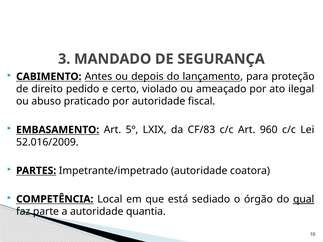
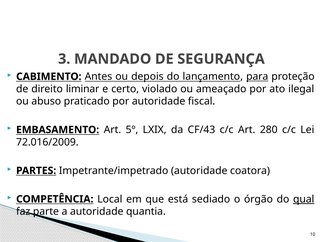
para underline: none -> present
pedido: pedido -> liminar
CF/83: CF/83 -> CF/43
960: 960 -> 280
52.016/2009: 52.016/2009 -> 72.016/2009
